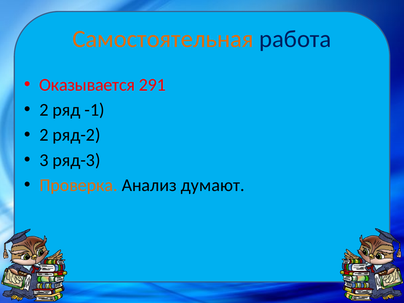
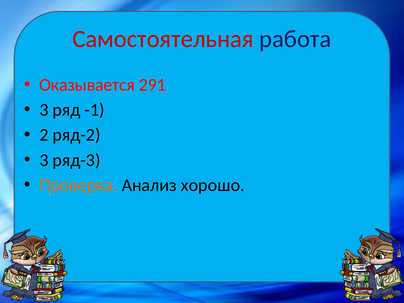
Самостоятельная colour: orange -> red
2 at (44, 110): 2 -> 3
думают: думают -> хорошо
